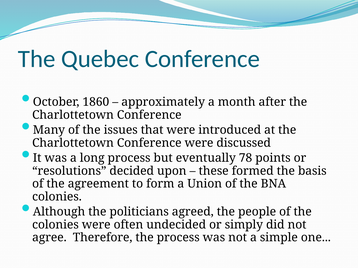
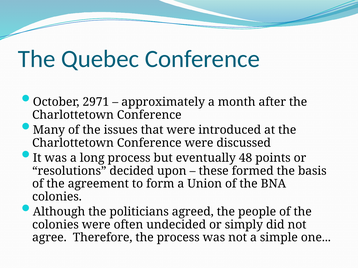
1860: 1860 -> 2971
78: 78 -> 48
